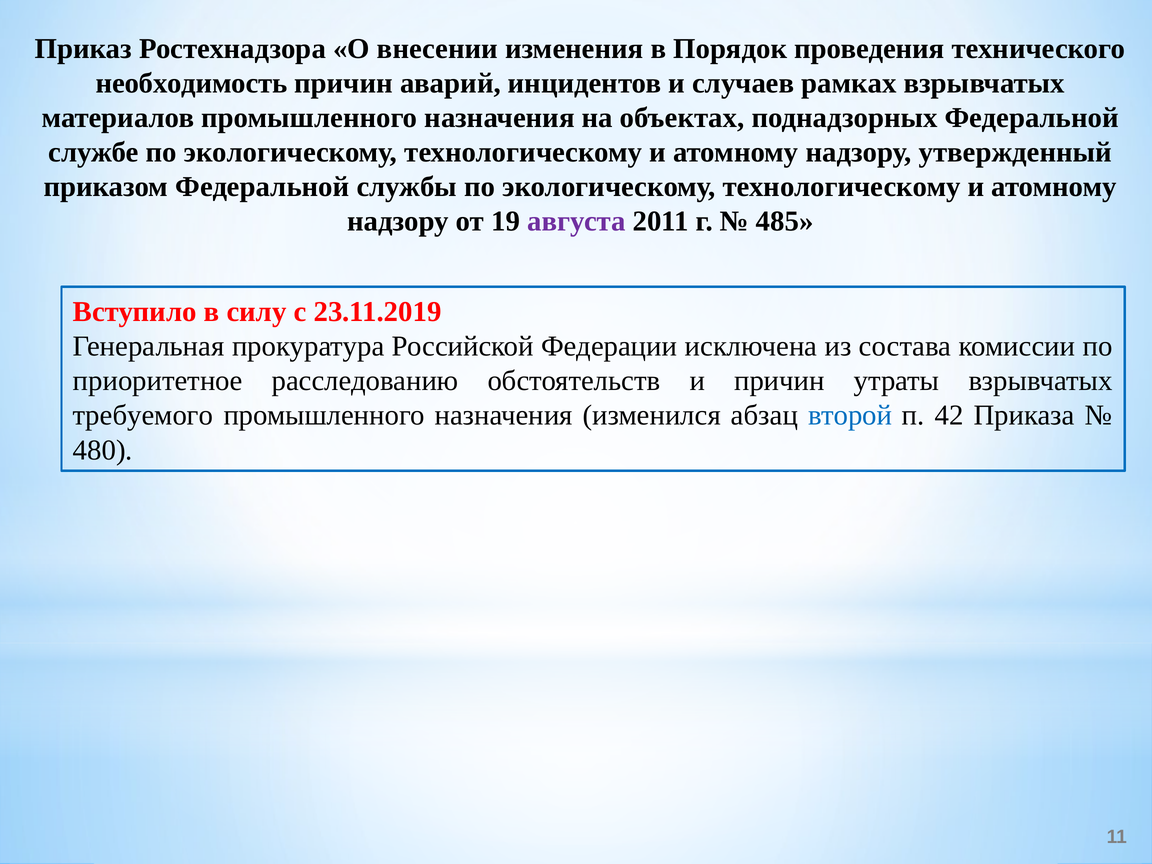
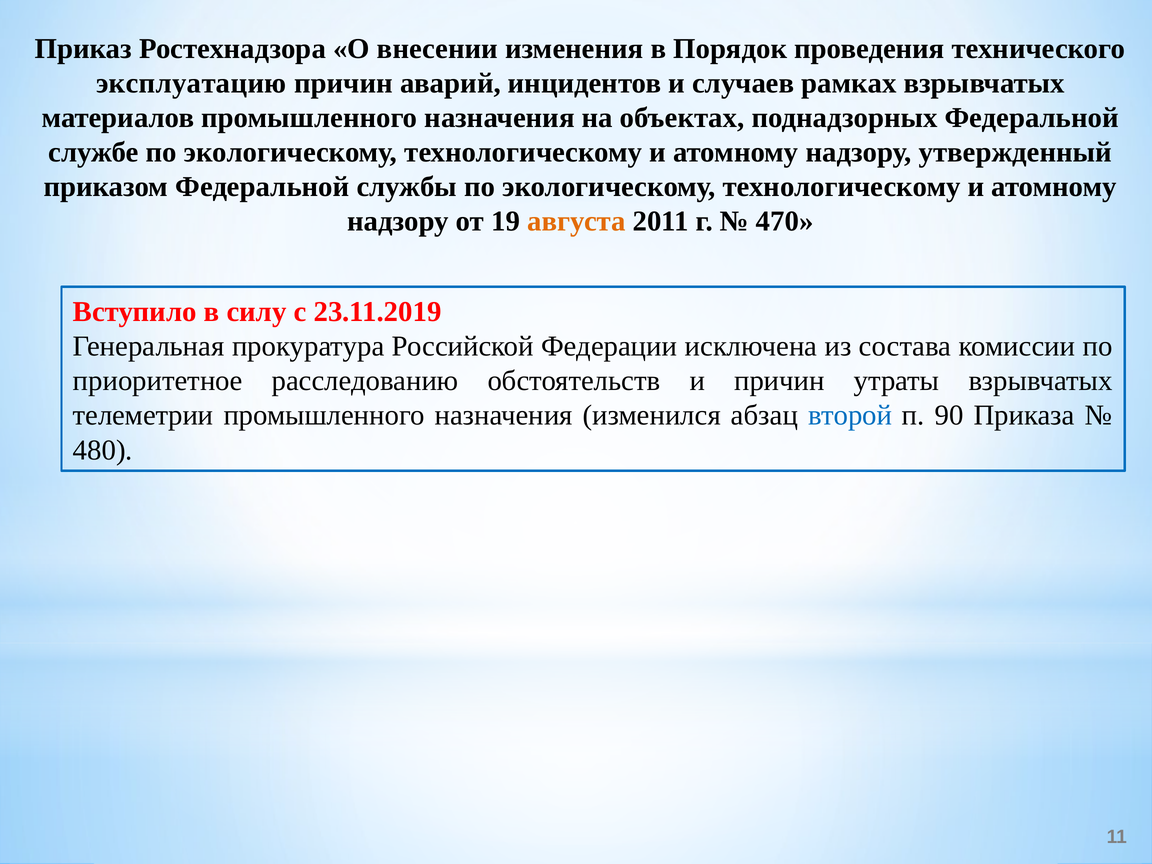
необходимость: необходимость -> эксплуатацию
августа colour: purple -> orange
485: 485 -> 470
требуемого: требуемого -> телеметрии
42: 42 -> 90
